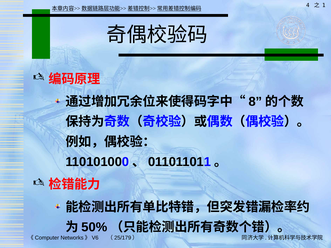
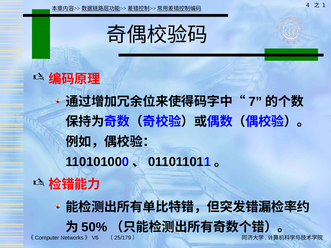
8: 8 -> 7
